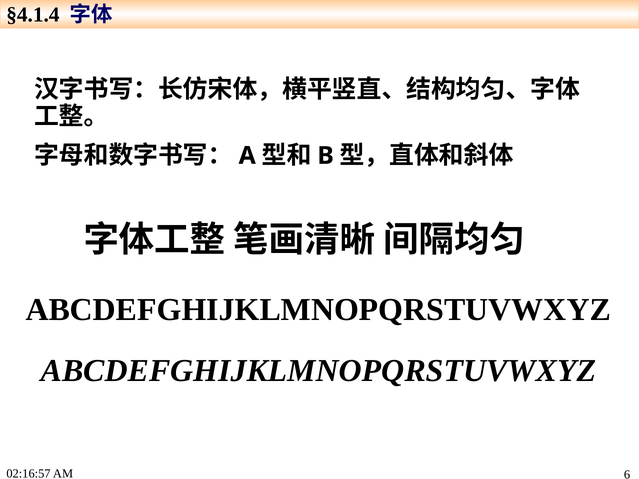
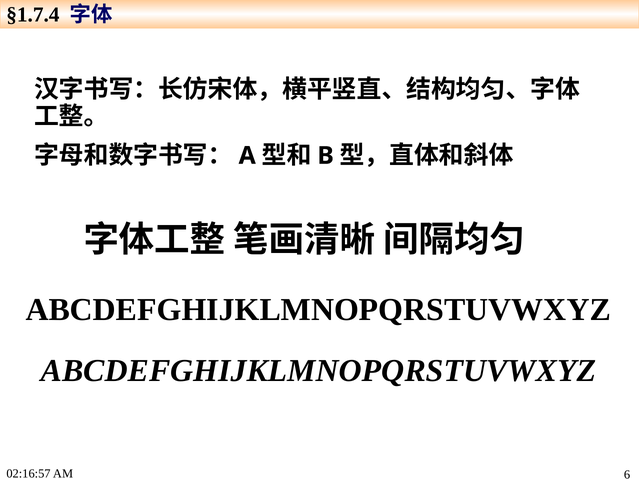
§4.1.4: §4.1.4 -> §1.7.4
